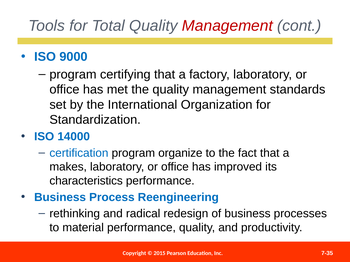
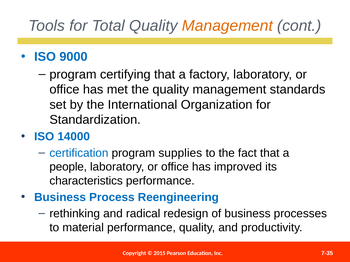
Management at (227, 26) colour: red -> orange
organize: organize -> supplies
makes: makes -> people
